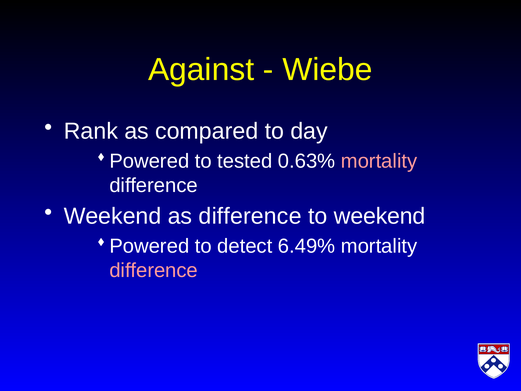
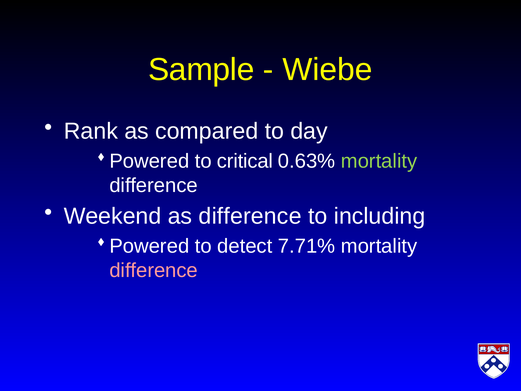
Against: Against -> Sample
tested: tested -> critical
mortality at (379, 161) colour: pink -> light green
to weekend: weekend -> including
6.49%: 6.49% -> 7.71%
